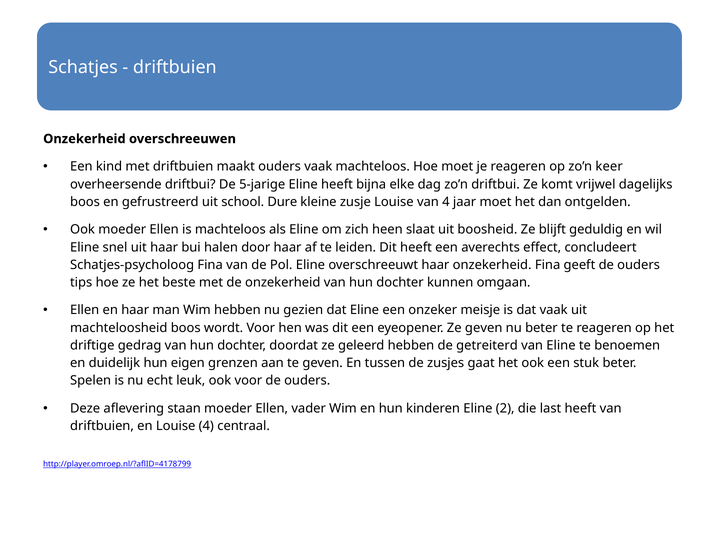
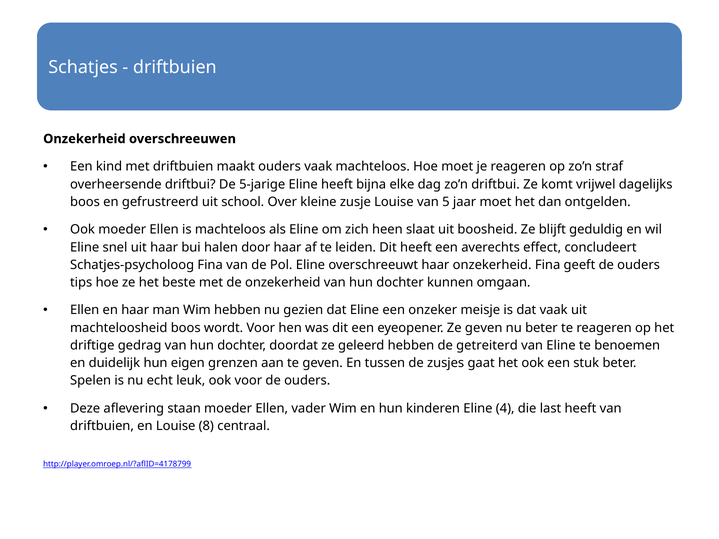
keer: keer -> straf
Dure: Dure -> Over
van 4: 4 -> 5
2: 2 -> 4
Louise 4: 4 -> 8
